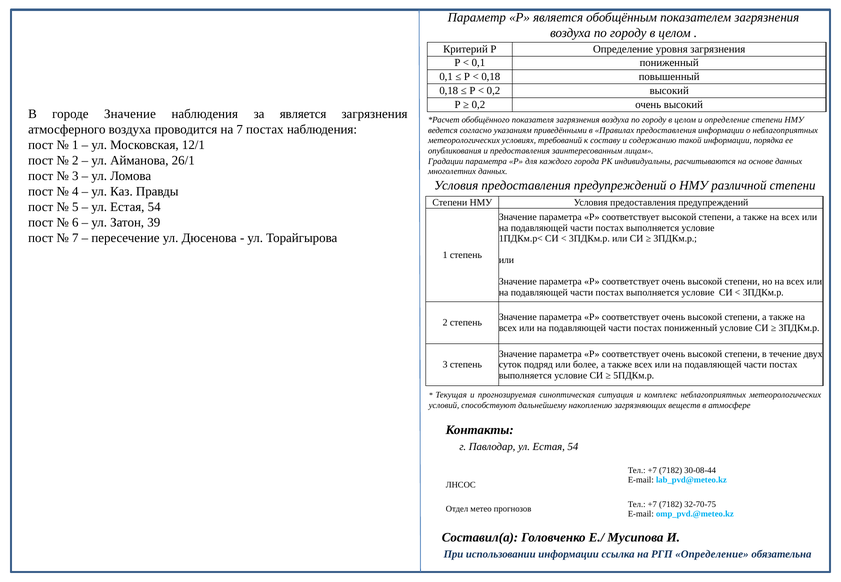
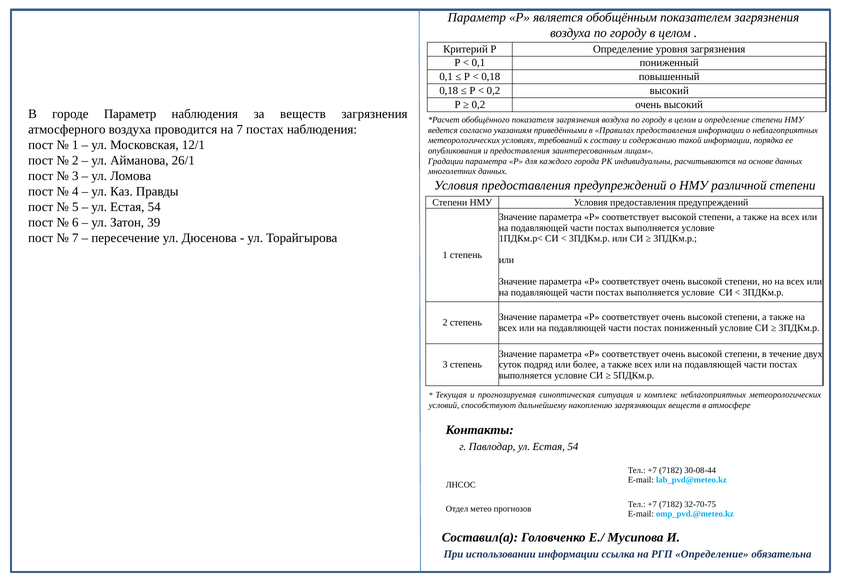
городе Значение: Значение -> Параметр
за является: является -> веществ
